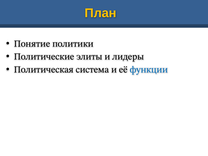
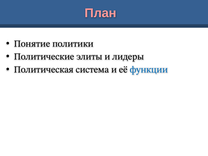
План colour: yellow -> pink
